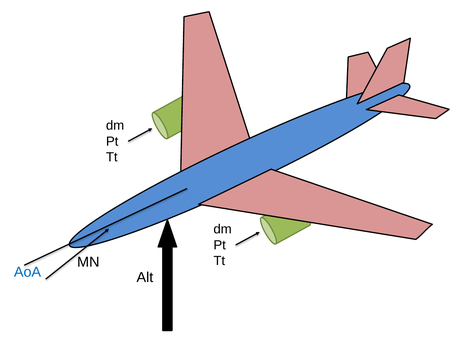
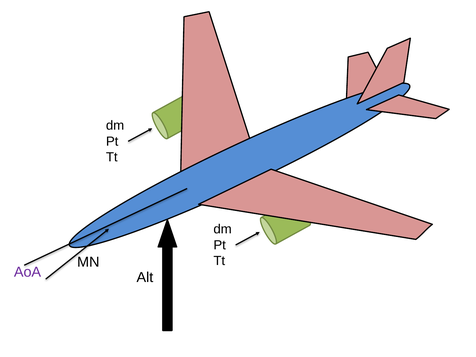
AoA colour: blue -> purple
